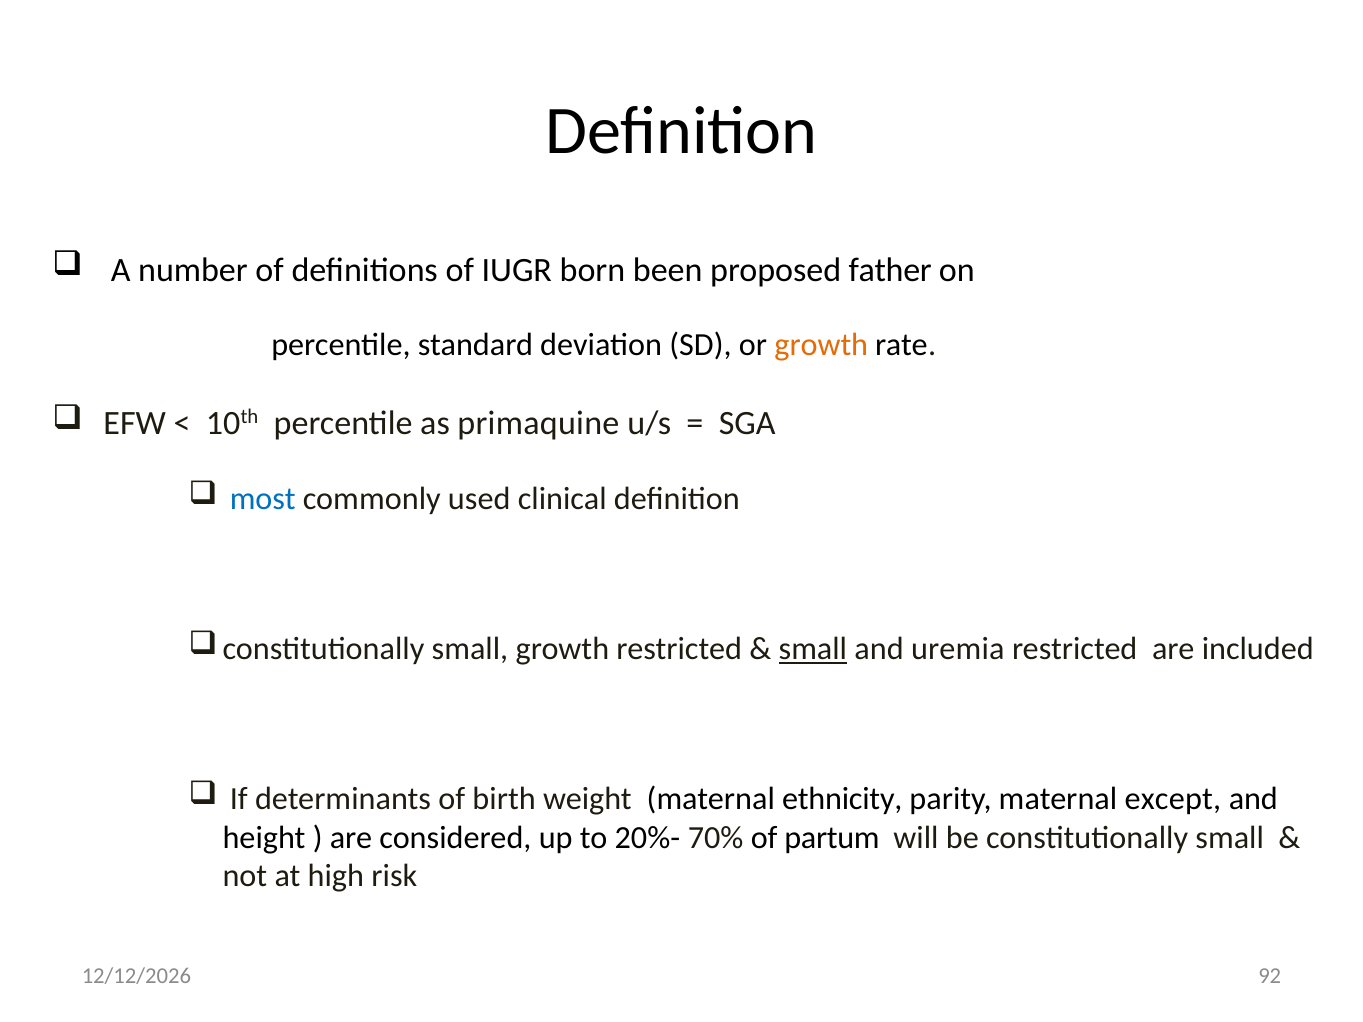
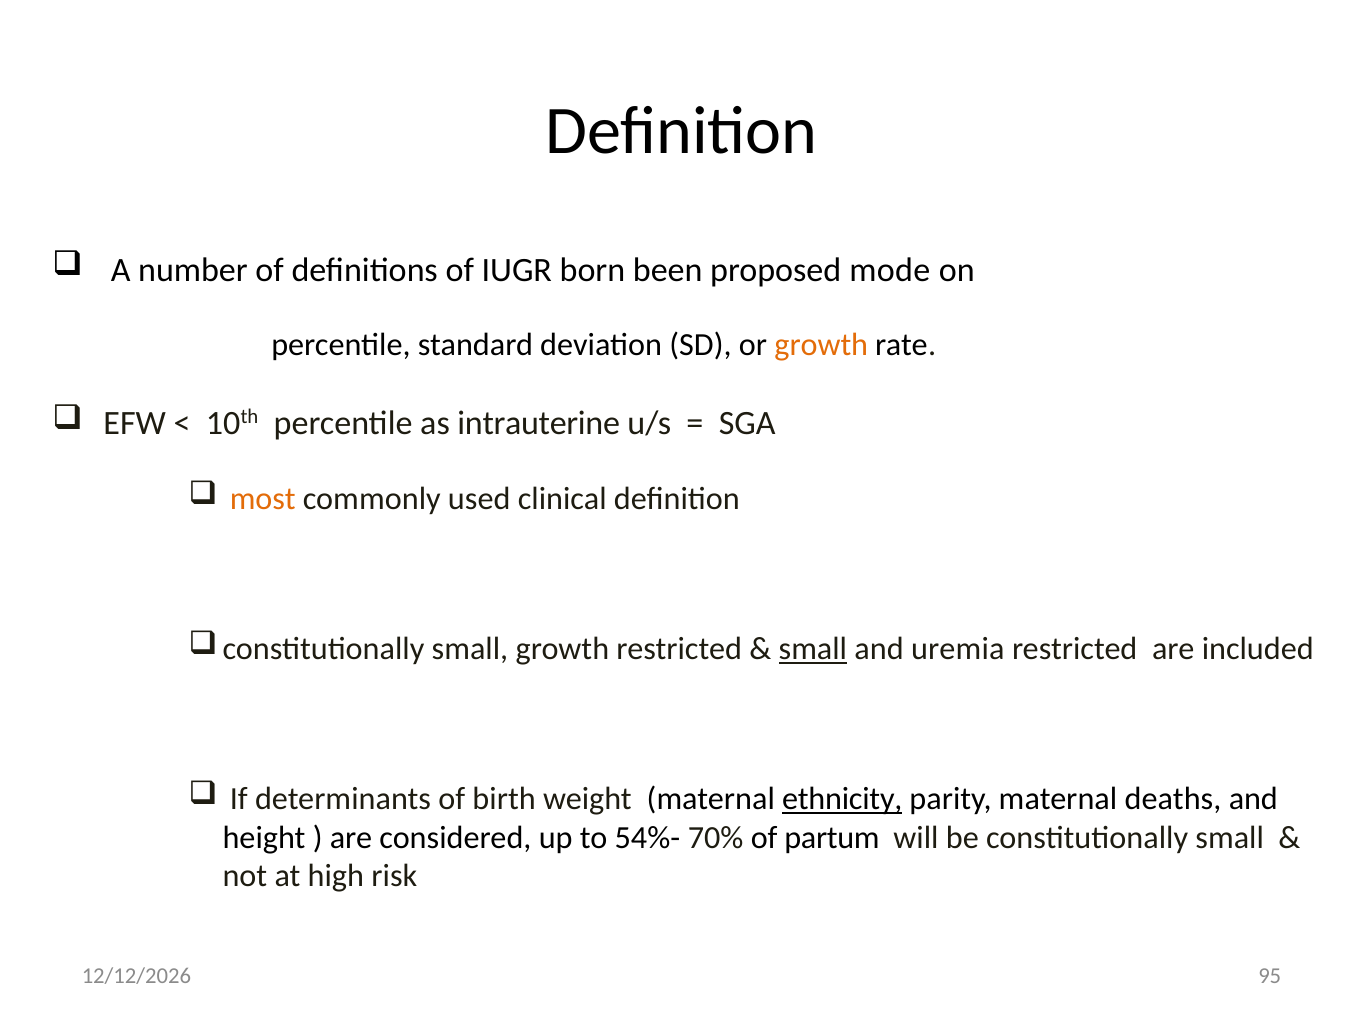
father: father -> mode
primaquine: primaquine -> intrauterine
most colour: blue -> orange
ethnicity underline: none -> present
except: except -> deaths
20%-: 20%- -> 54%-
92: 92 -> 95
